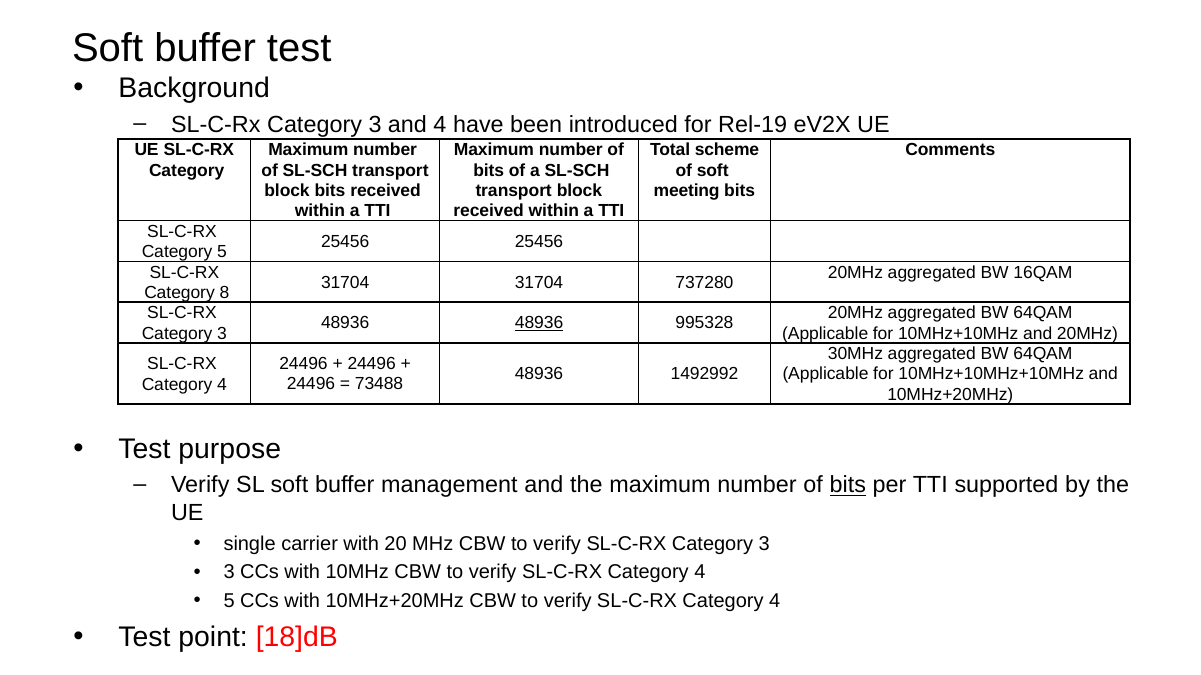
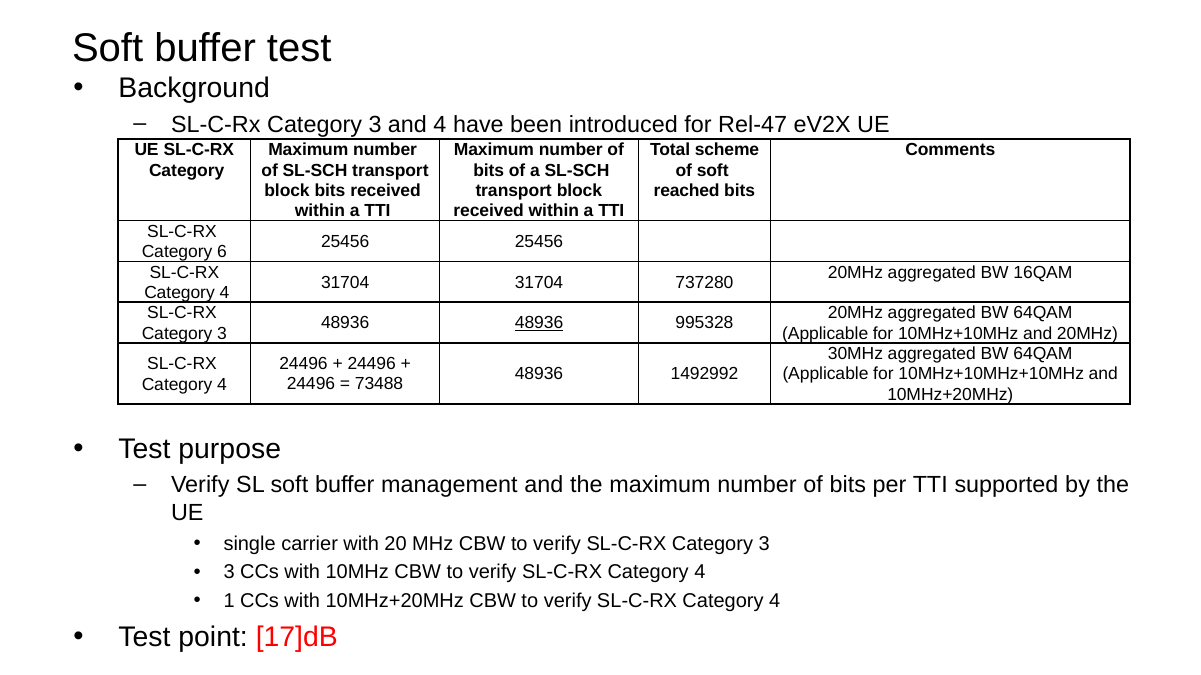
Rel-19: Rel-19 -> Rel-47
meeting: meeting -> reached
Category 5: 5 -> 6
8 at (224, 293): 8 -> 4
bits at (848, 486) underline: present -> none
5 at (229, 602): 5 -> 1
18]dB: 18]dB -> 17]dB
